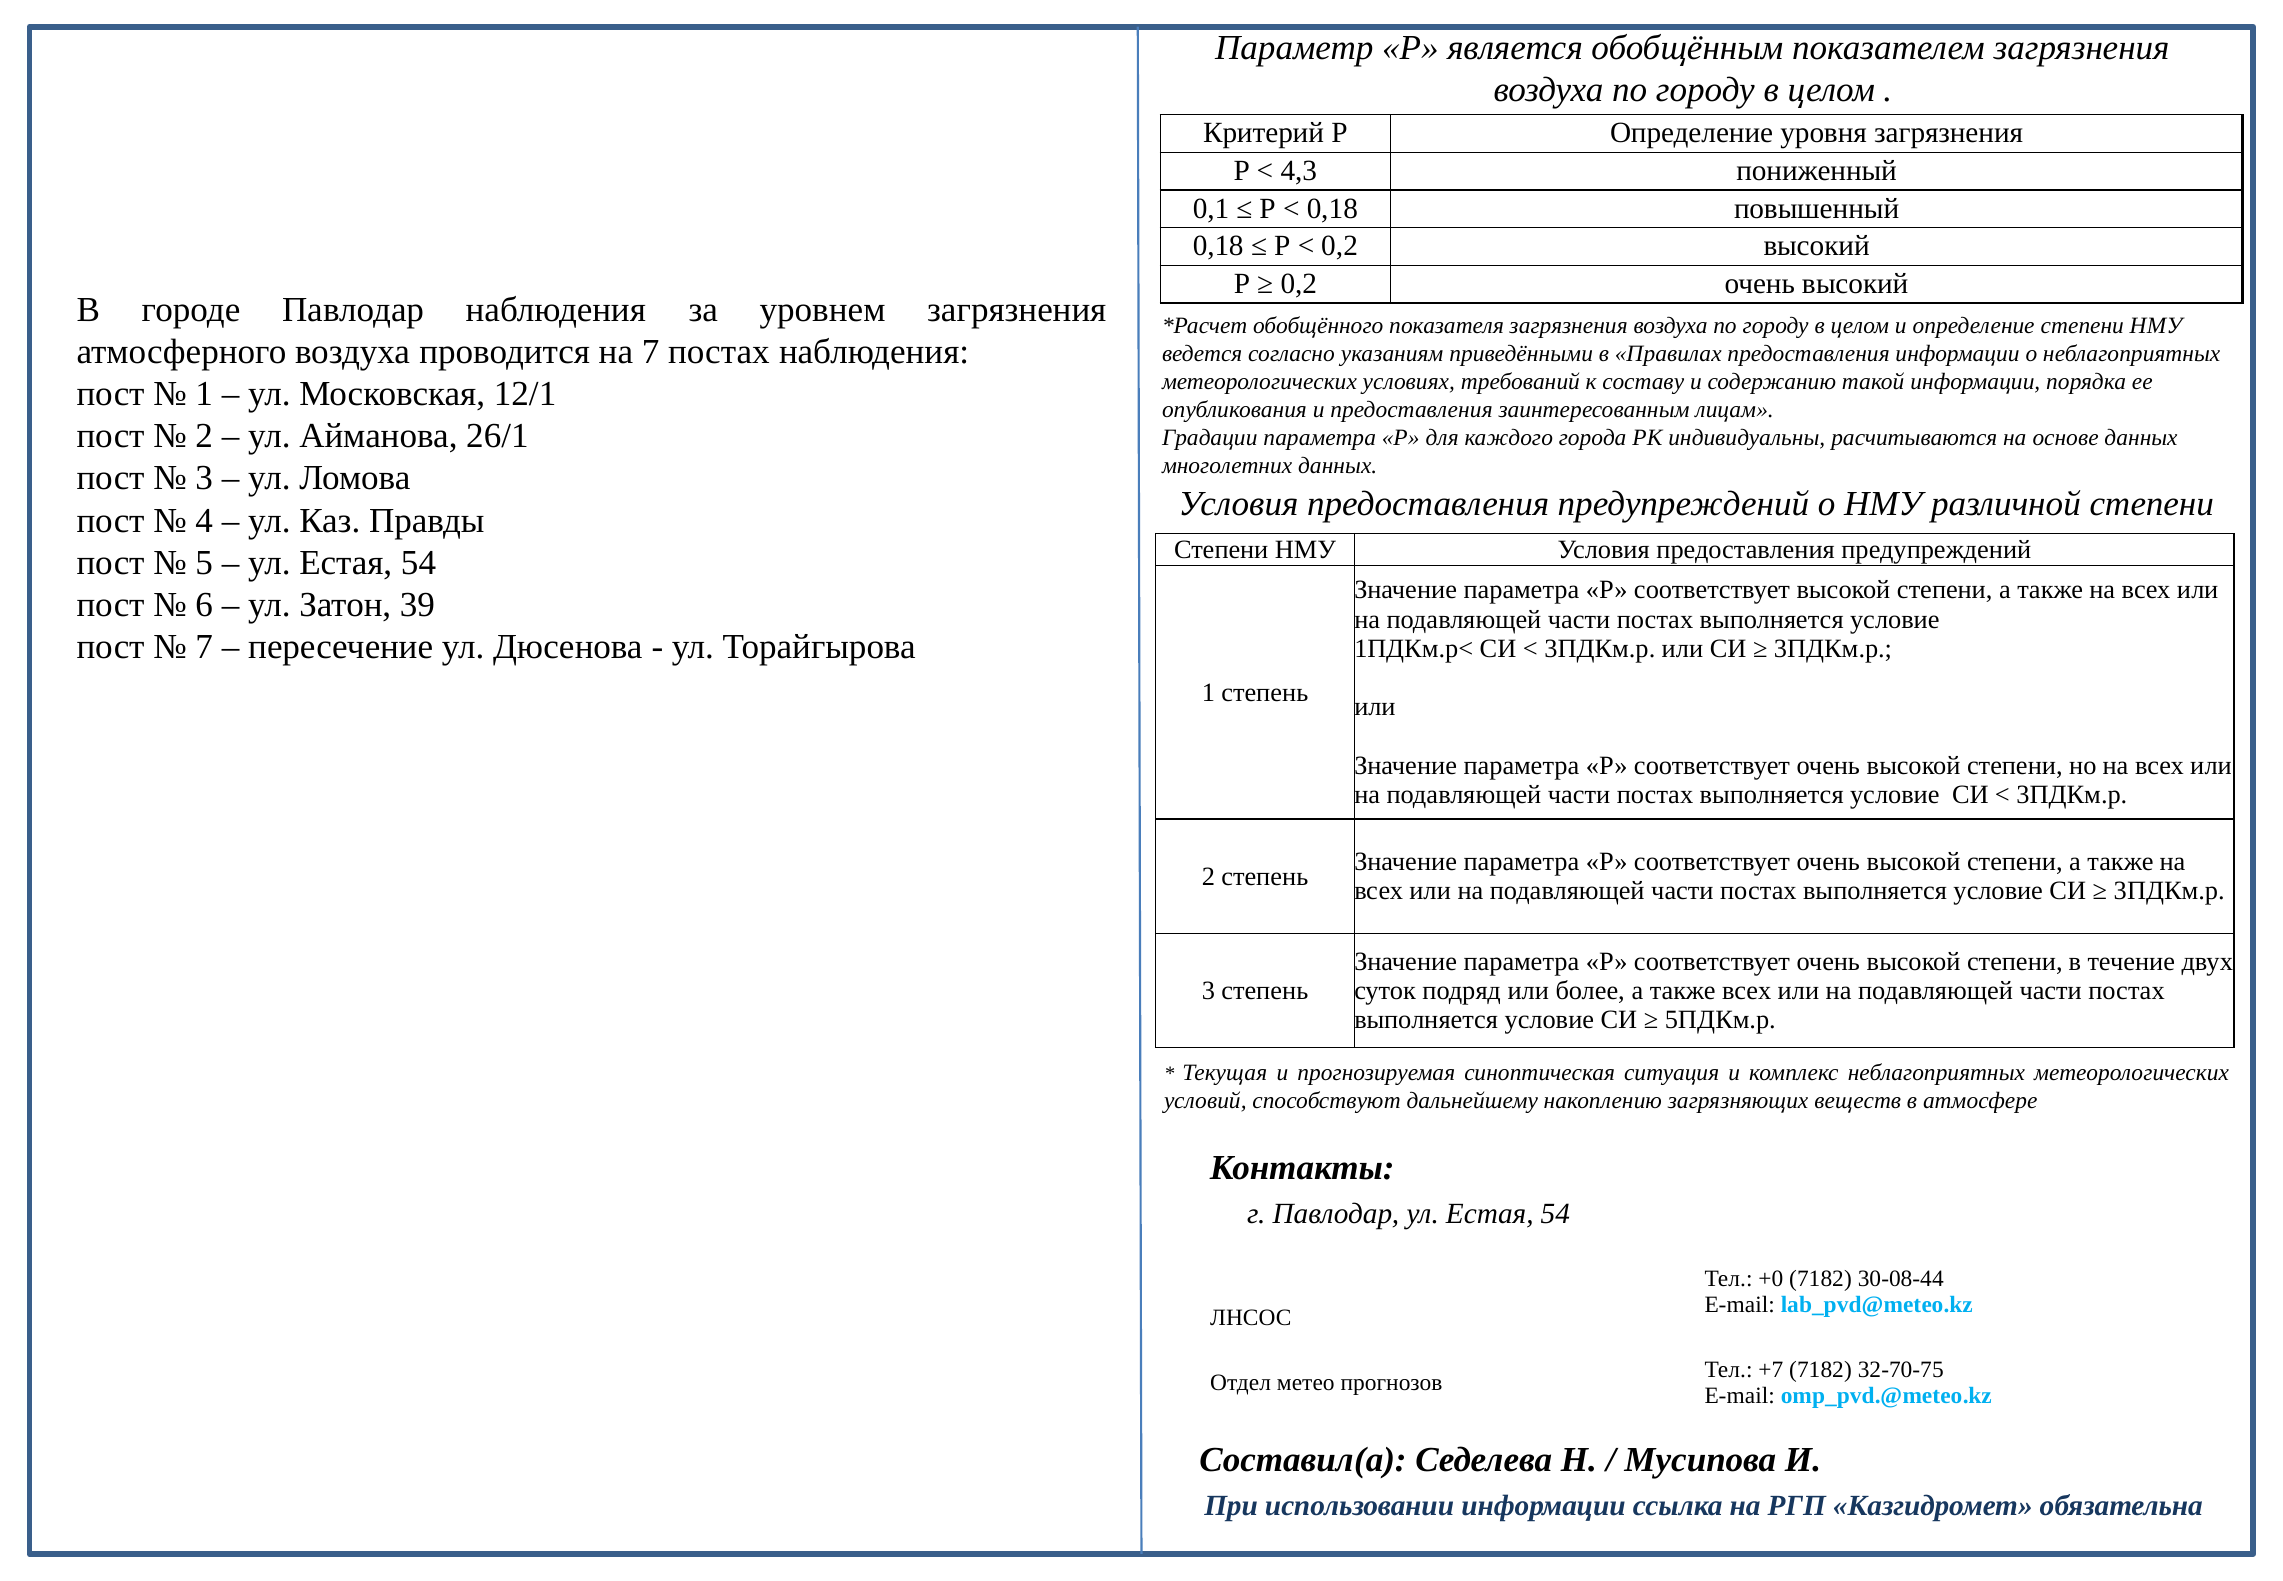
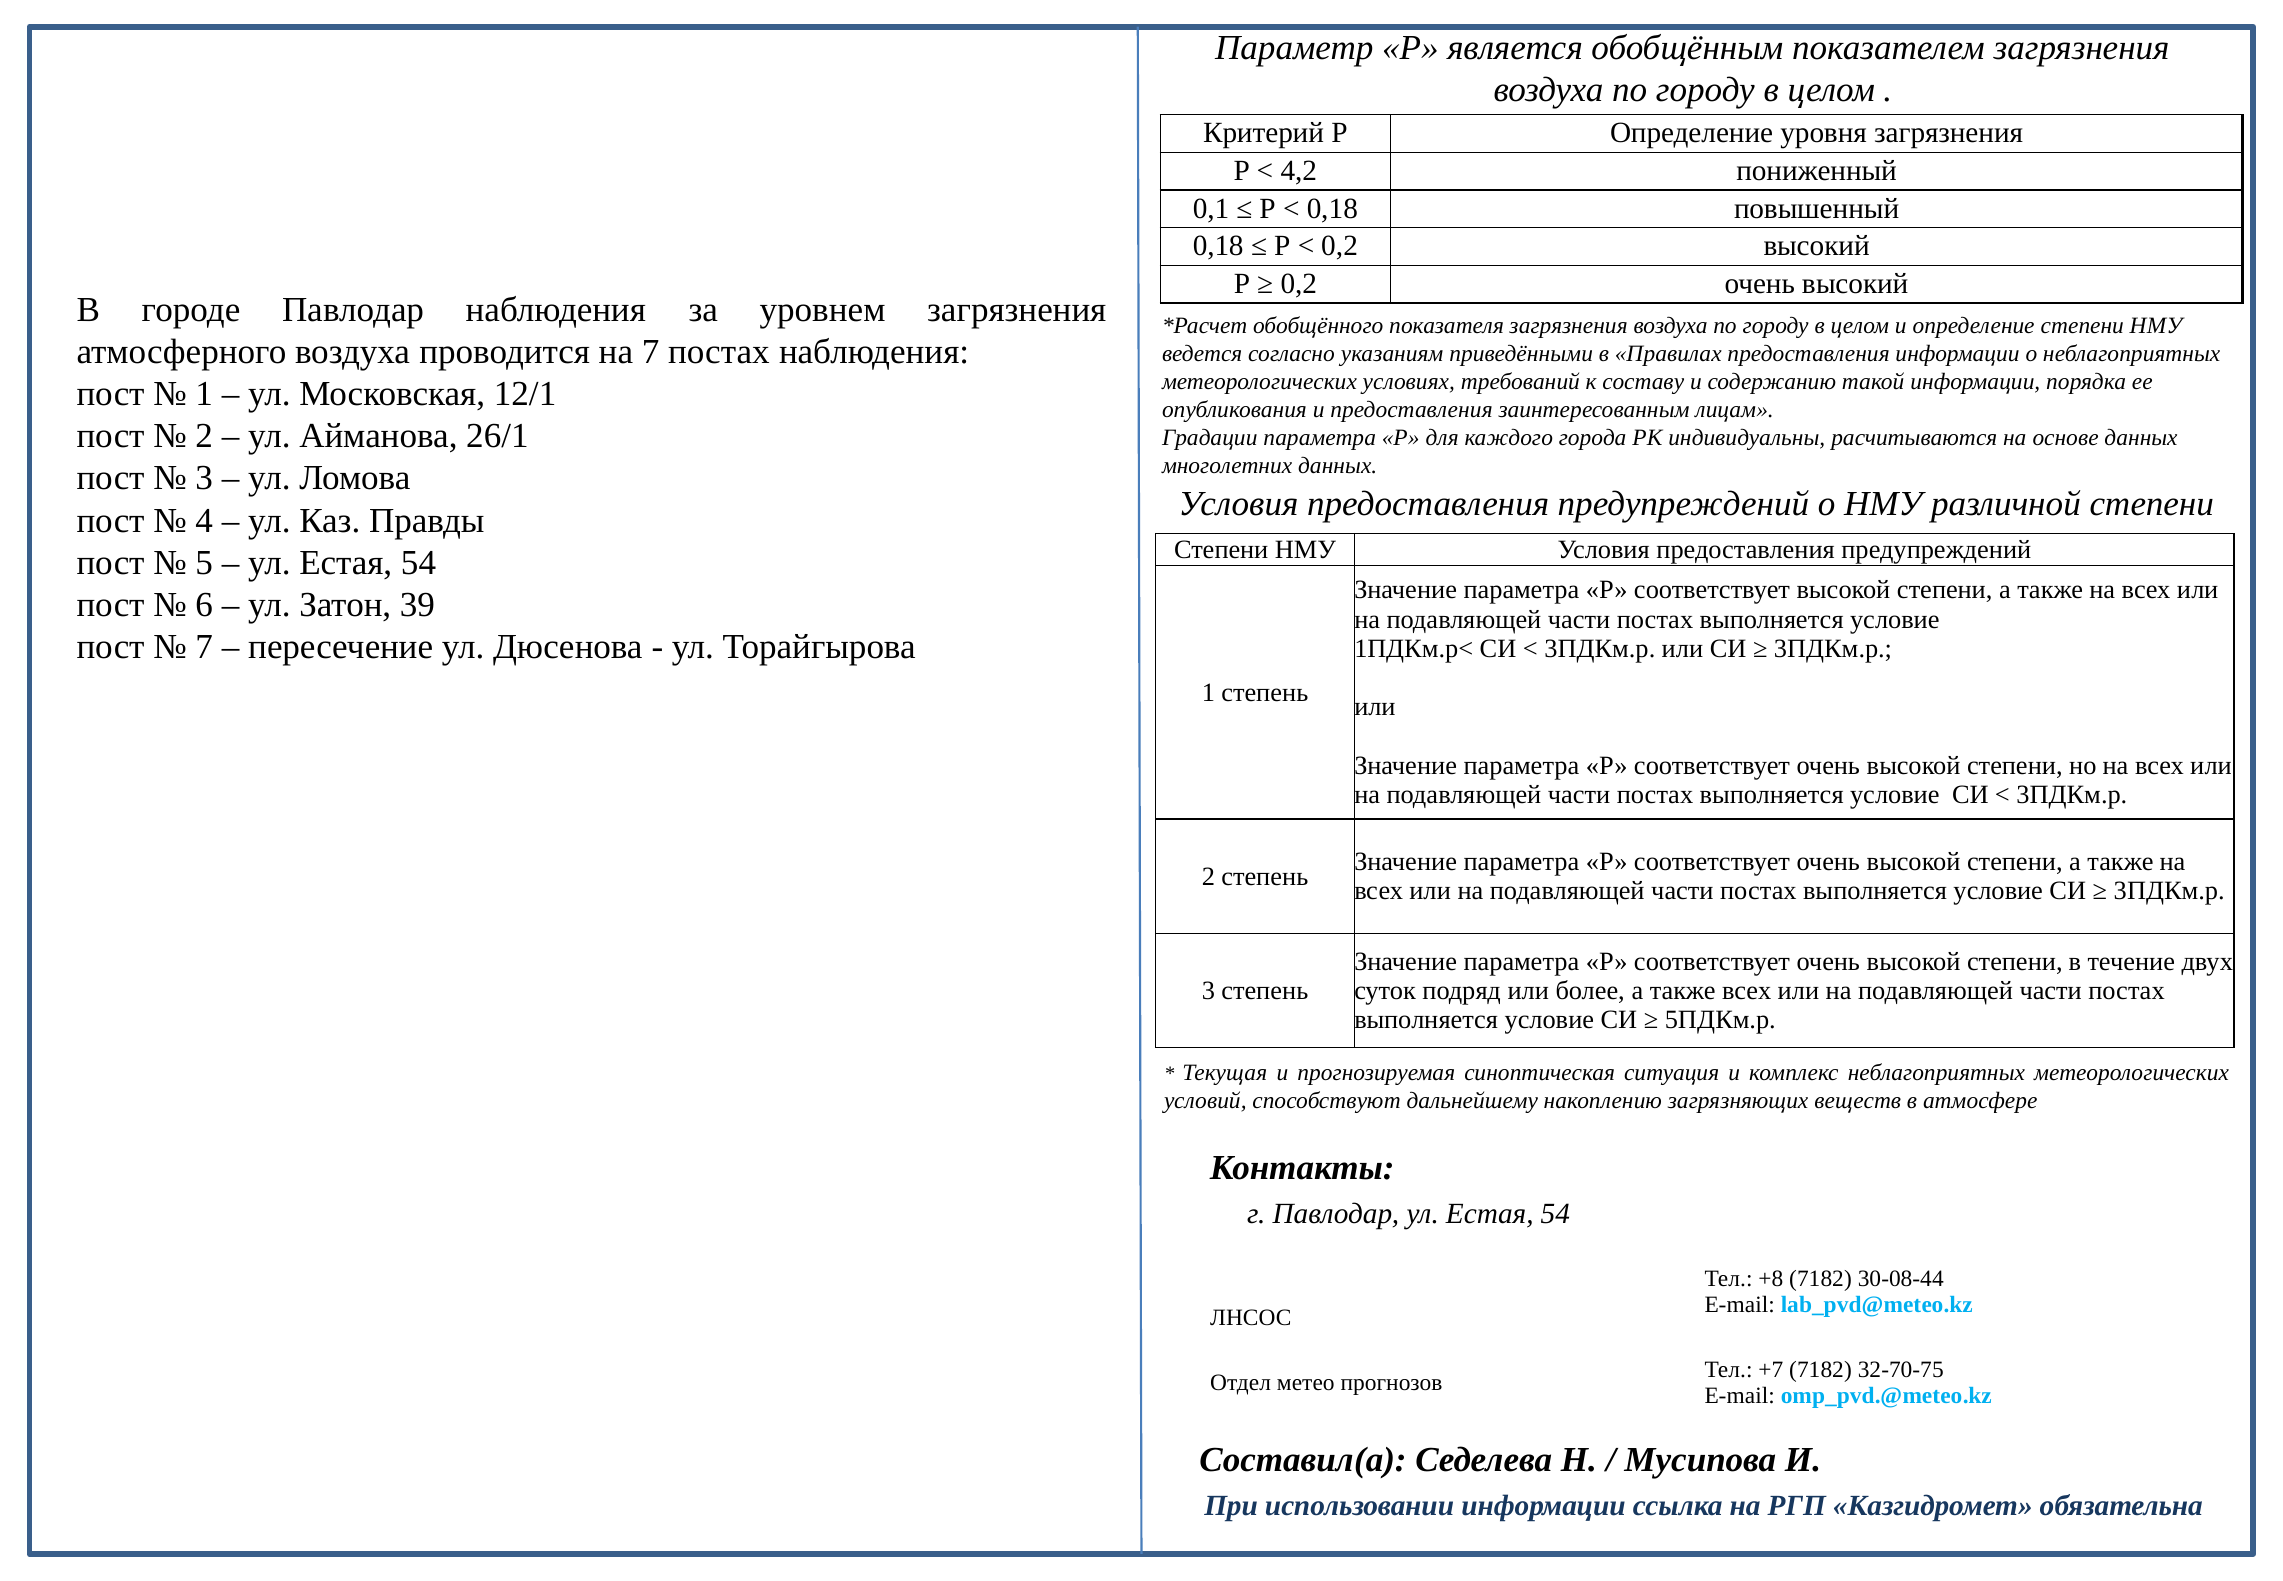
4,3: 4,3 -> 4,2
+0: +0 -> +8
